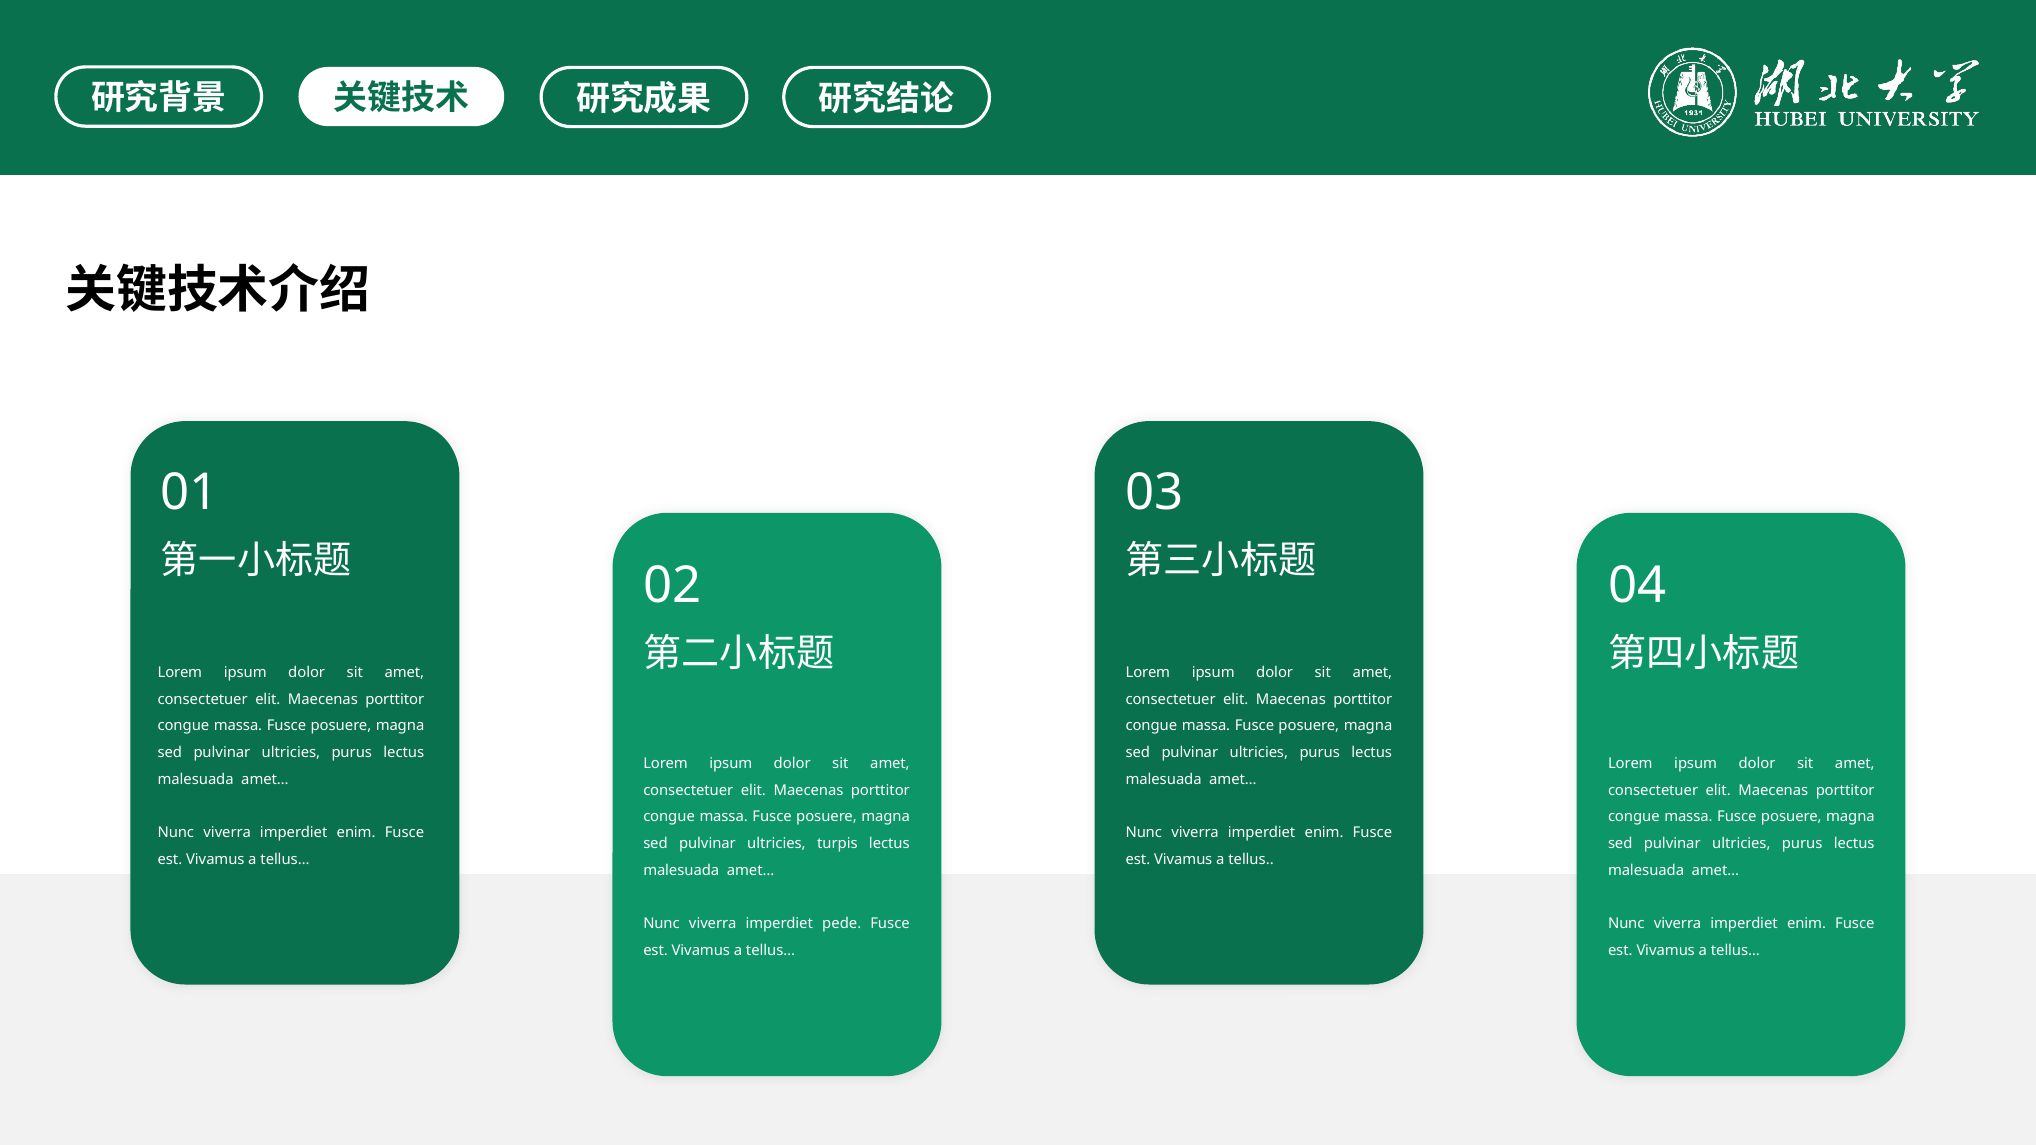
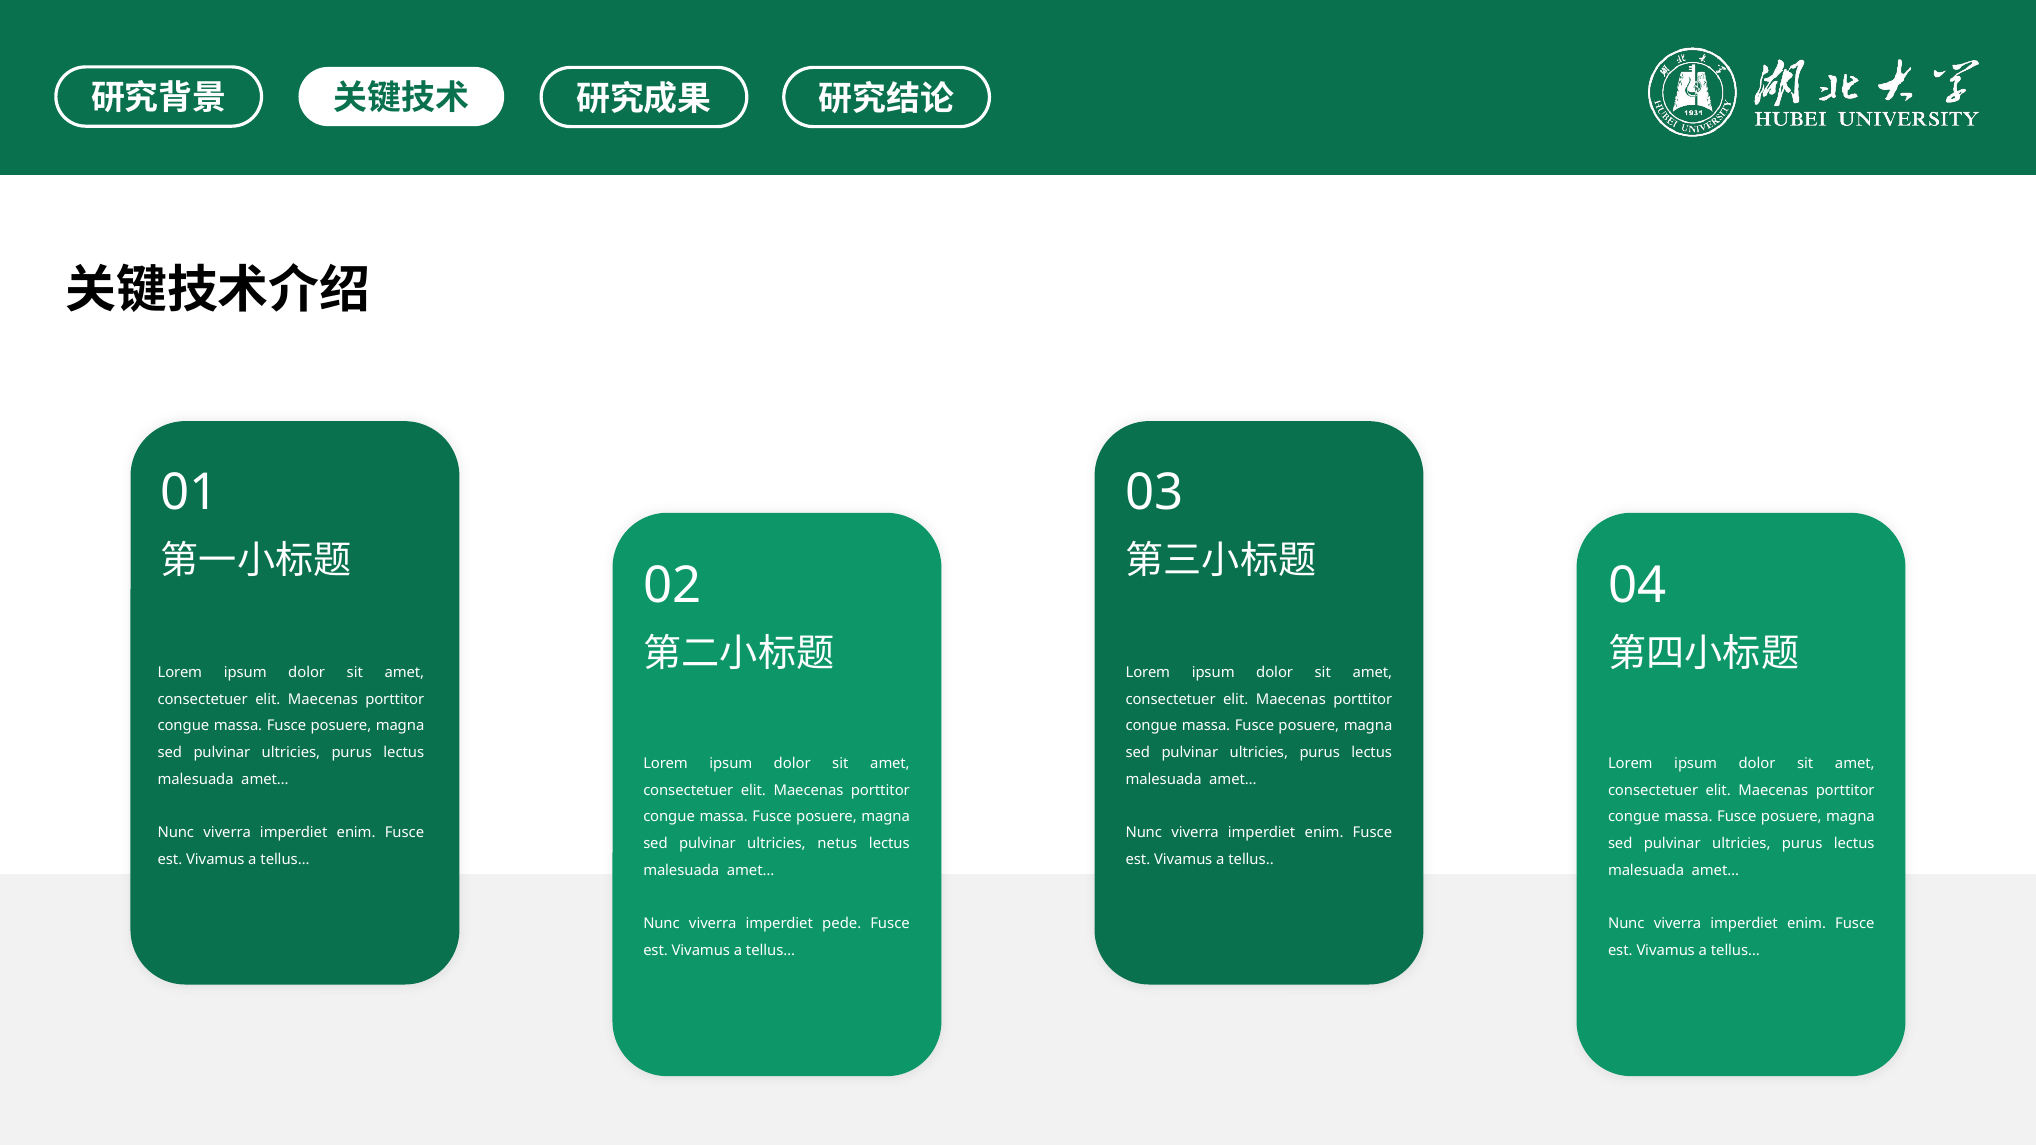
turpis: turpis -> netus
